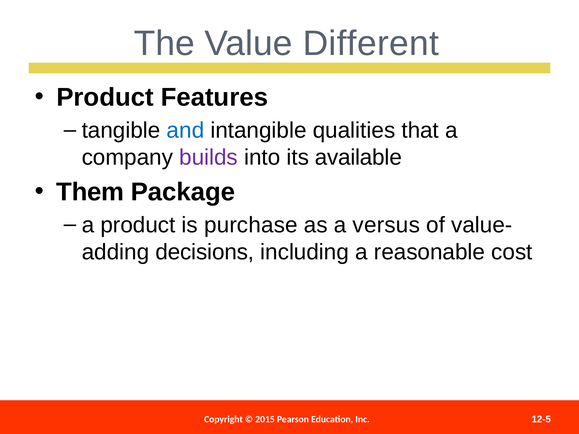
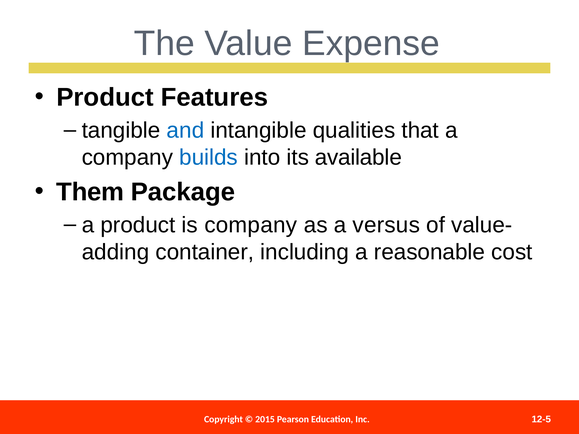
Different: Different -> Expense
builds colour: purple -> blue
is purchase: purchase -> company
decisions: decisions -> container
